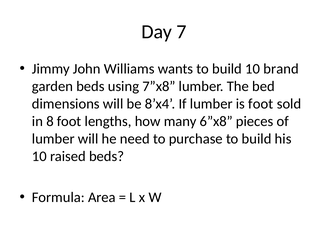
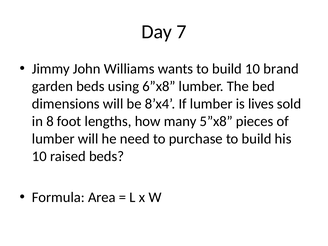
7”x8: 7”x8 -> 6”x8
is foot: foot -> lives
6”x8: 6”x8 -> 5”x8
